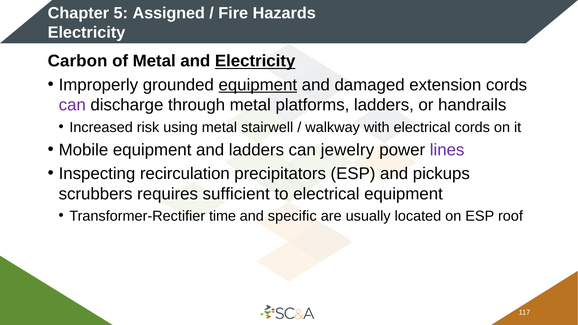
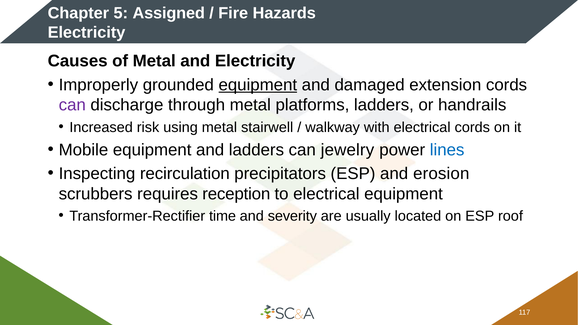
Carbon: Carbon -> Causes
Electricity at (255, 61) underline: present -> none
lines colour: purple -> blue
pickups: pickups -> erosion
sufficient: sufficient -> reception
specific: specific -> severity
